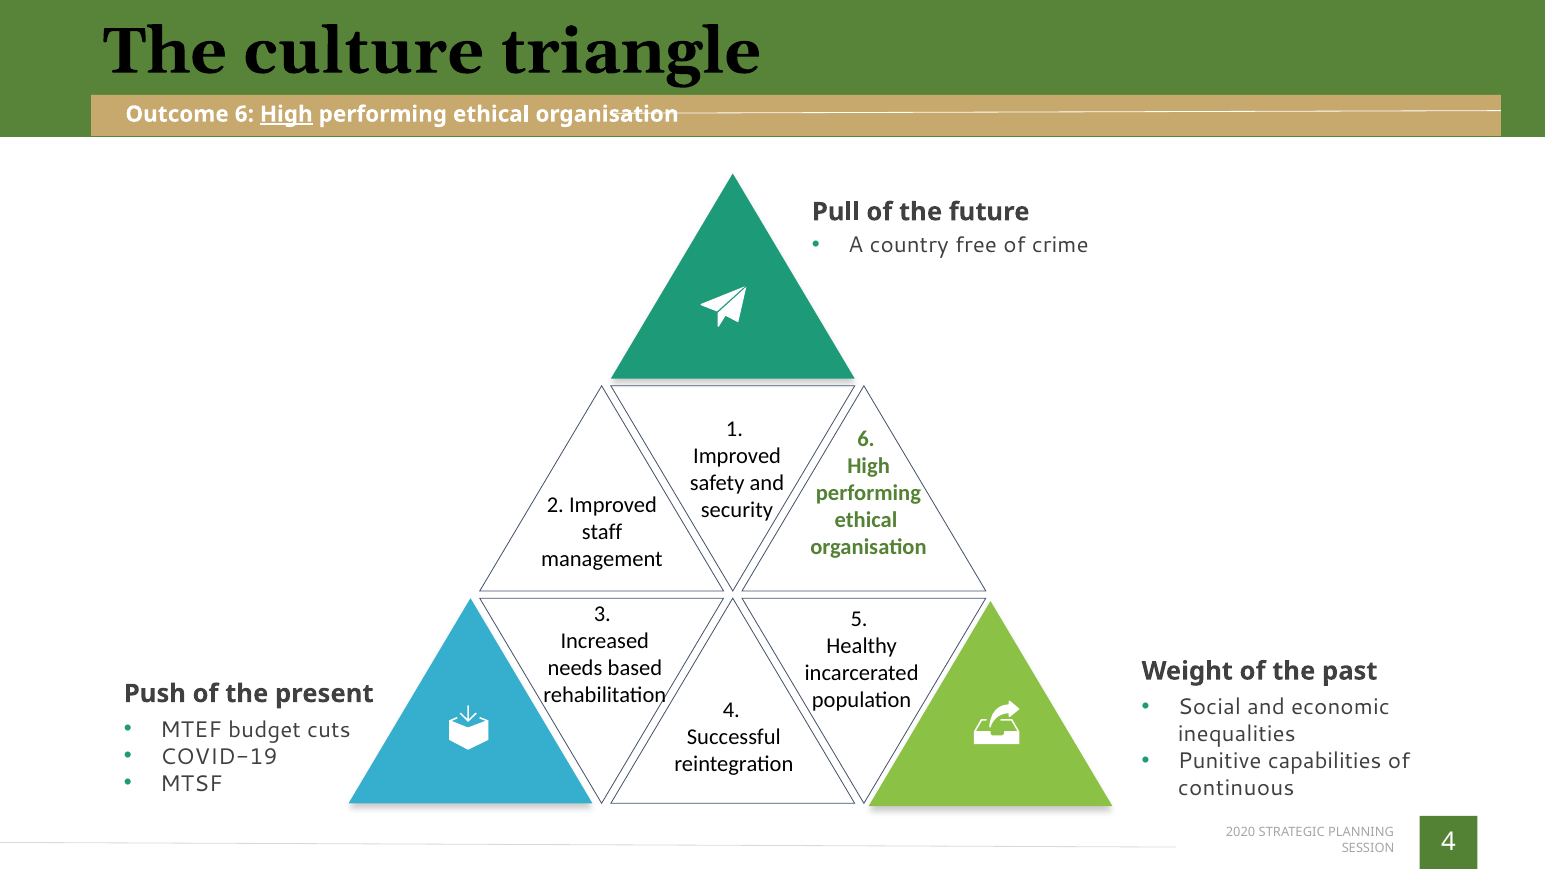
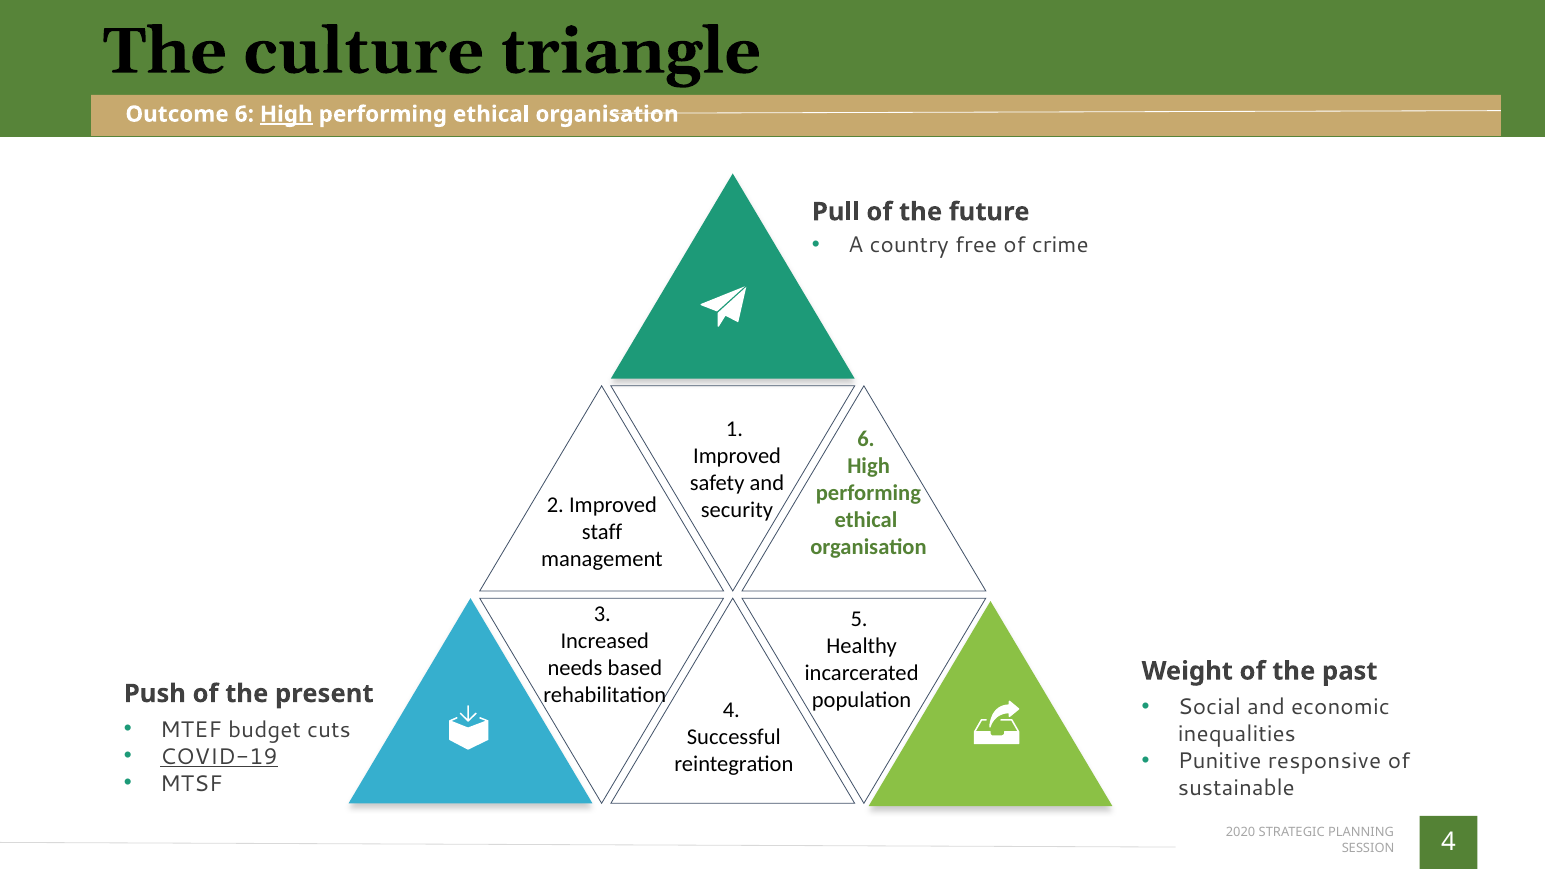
COVID-19 underline: none -> present
capabilities: capabilities -> responsive
continuous: continuous -> sustainable
